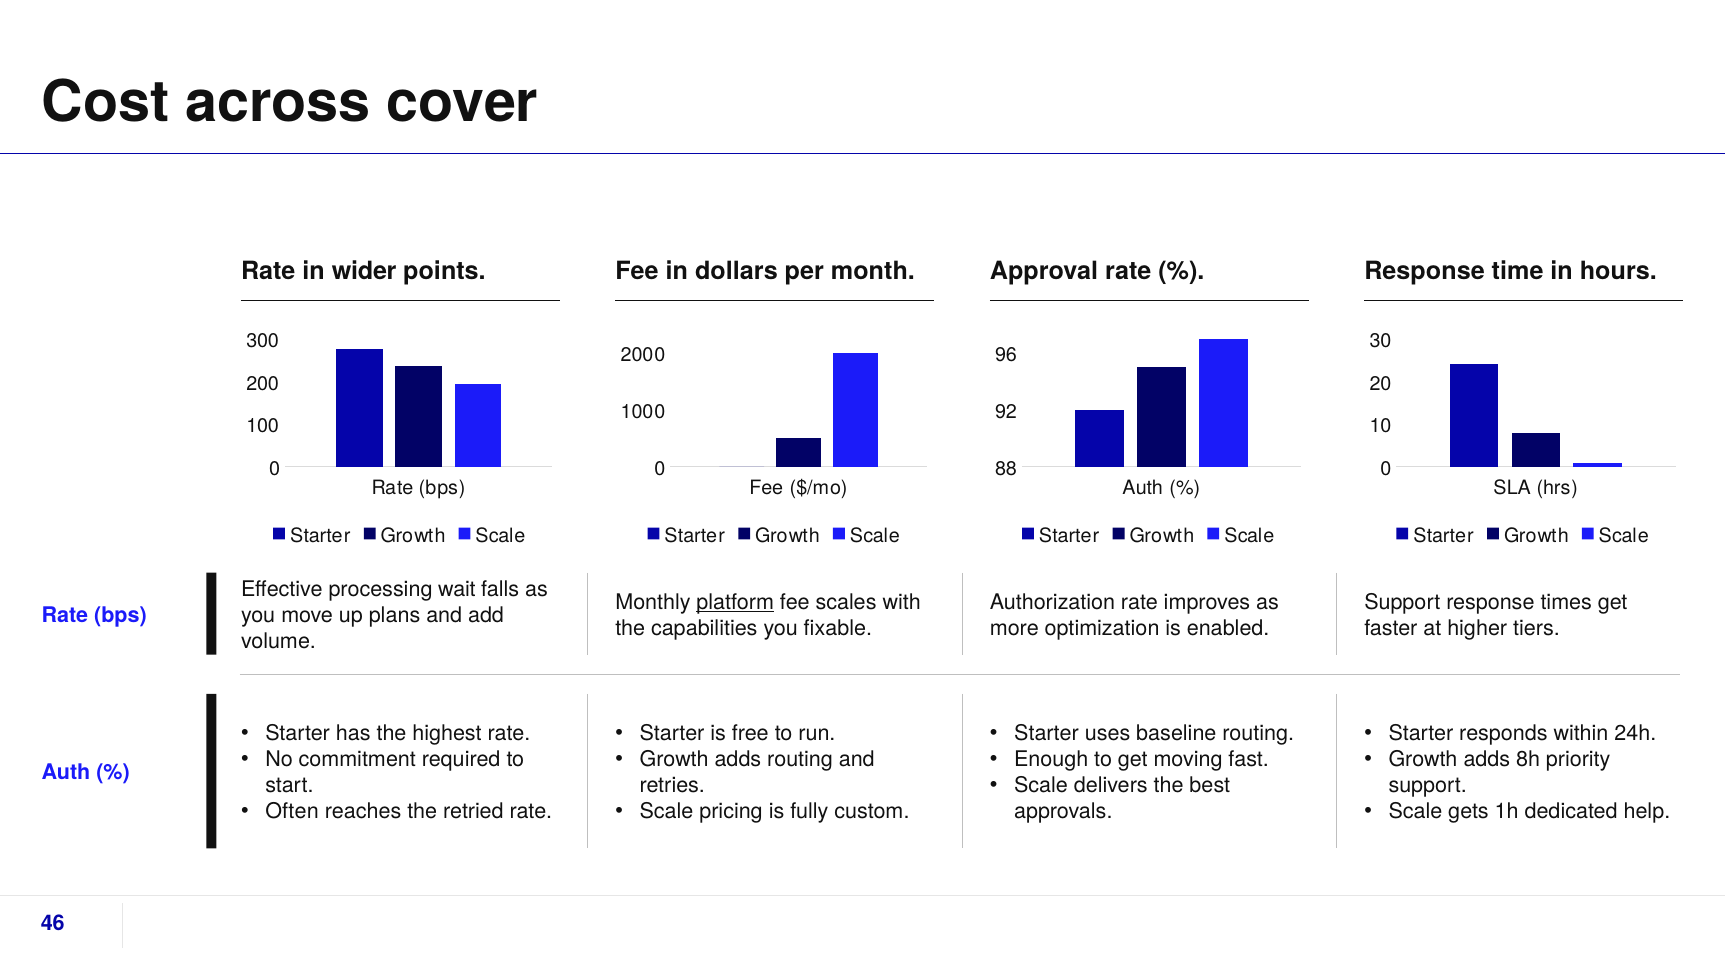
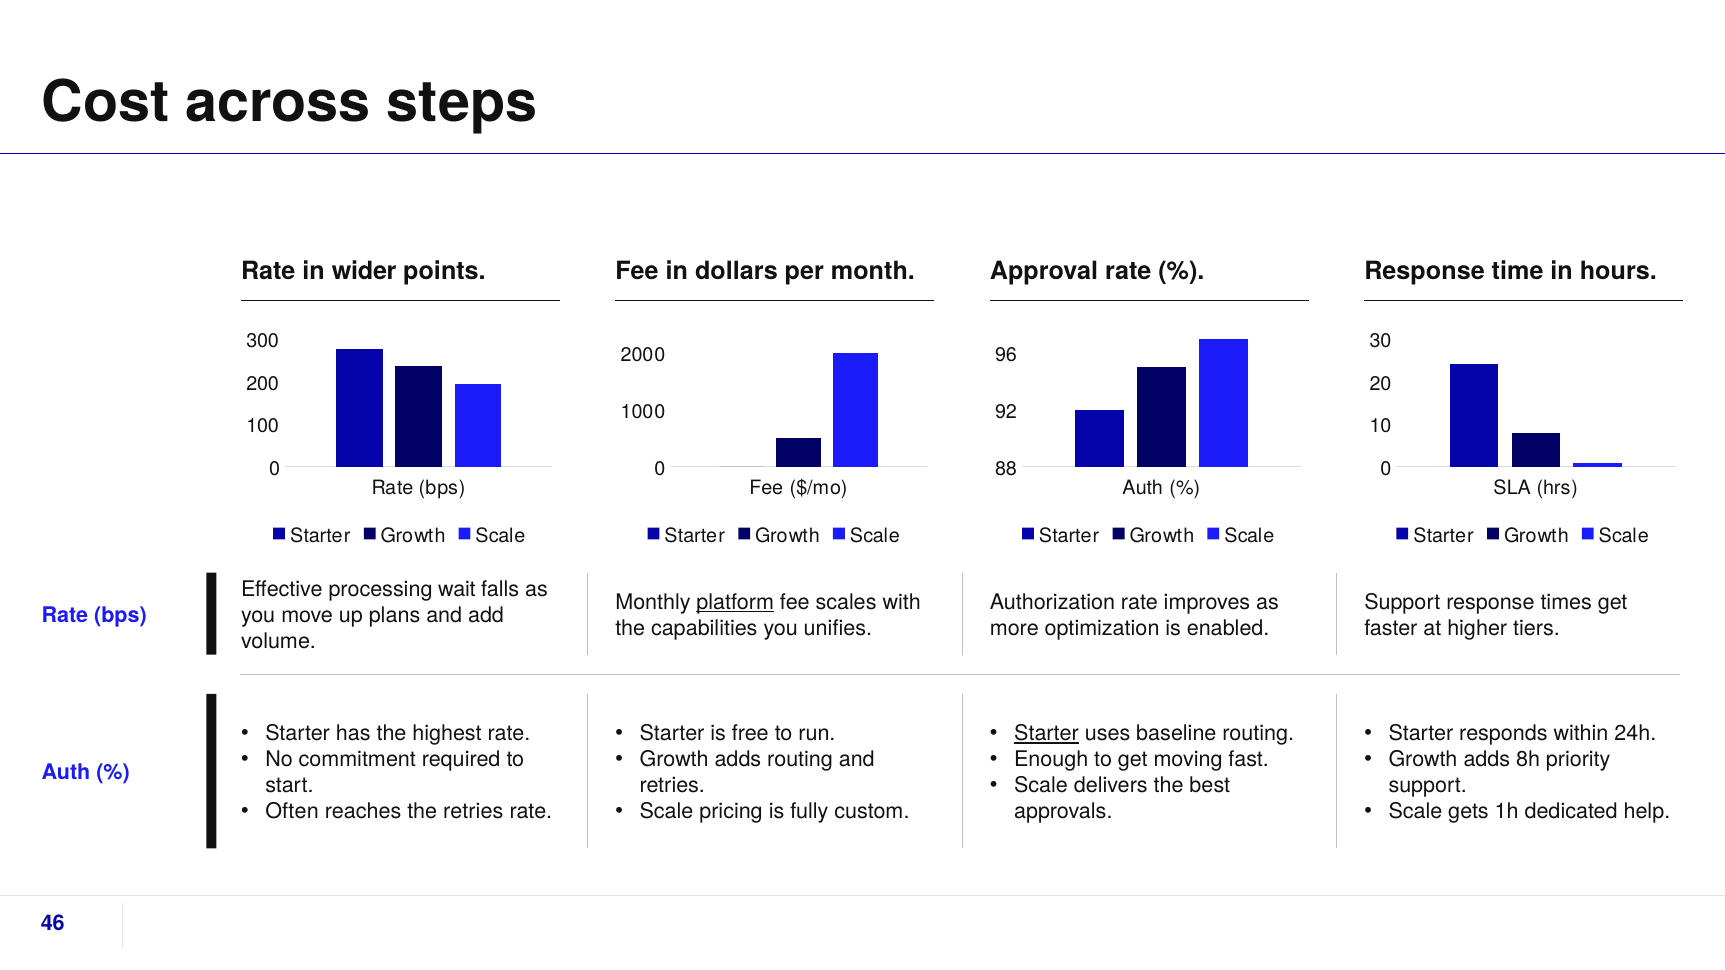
cover: cover -> steps
fixable: fixable -> unifies
Starter at (1046, 734) underline: none -> present
the retried: retried -> retries
